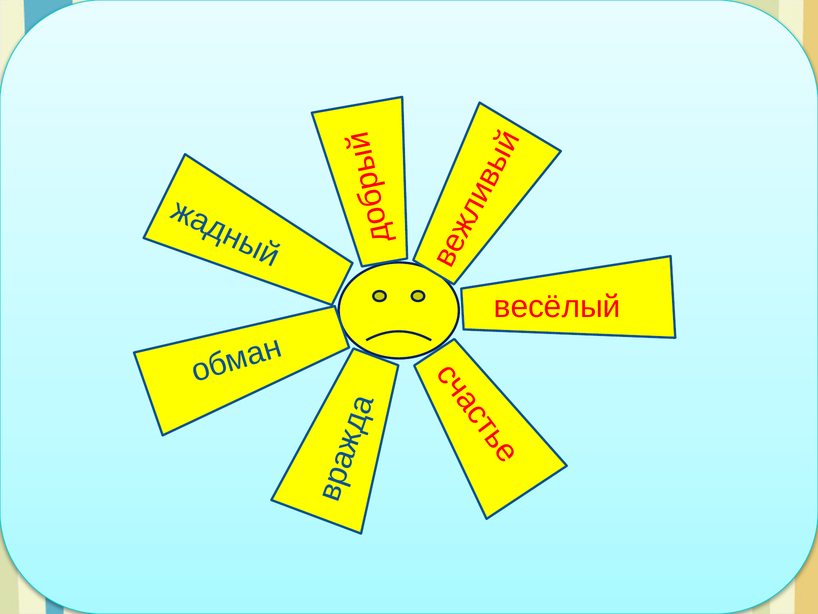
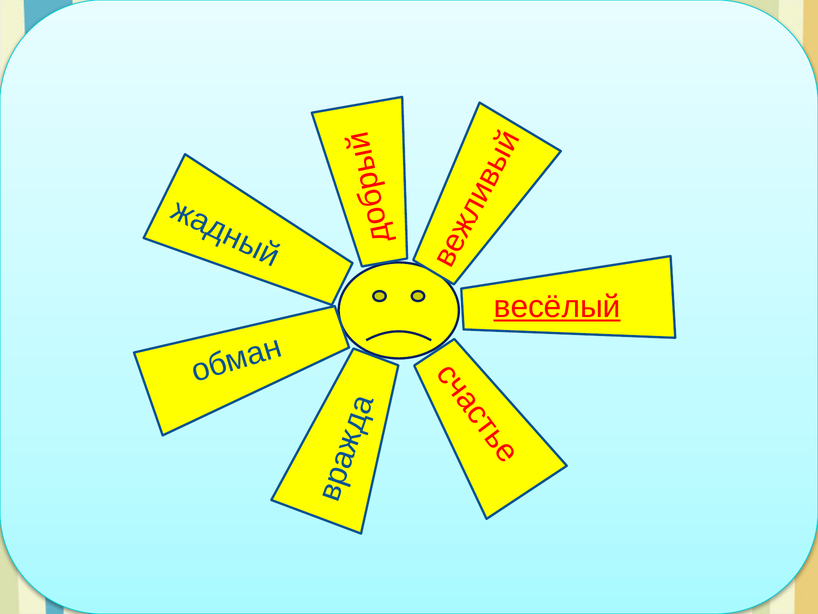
весёлый underline: none -> present
